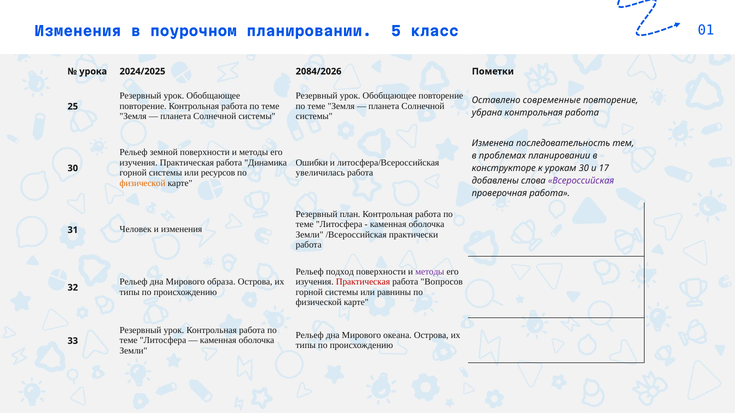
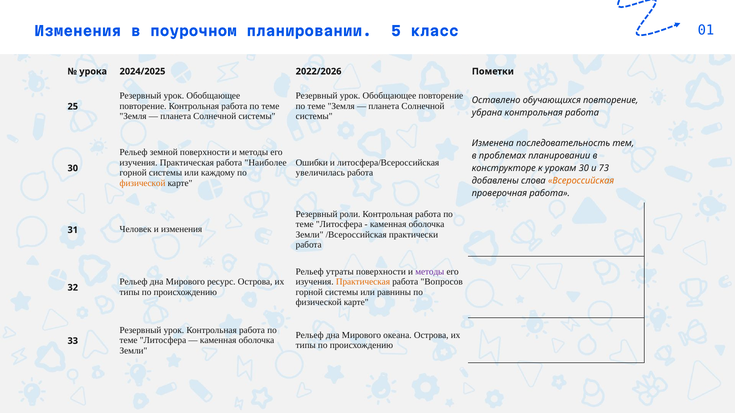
2084/2026: 2084/2026 -> 2022/2026
современные: современные -> обучающихся
Динамика: Динамика -> Наиболее
17: 17 -> 73
ресурсов: ресурсов -> каждому
Всероссийская colour: purple -> orange
план: план -> роли
подход: подход -> утраты
образа: образа -> ресурс
Практическая at (363, 282) colour: red -> orange
